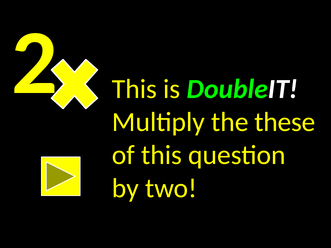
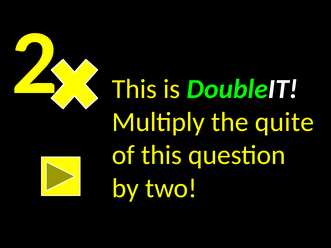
these: these -> quite
